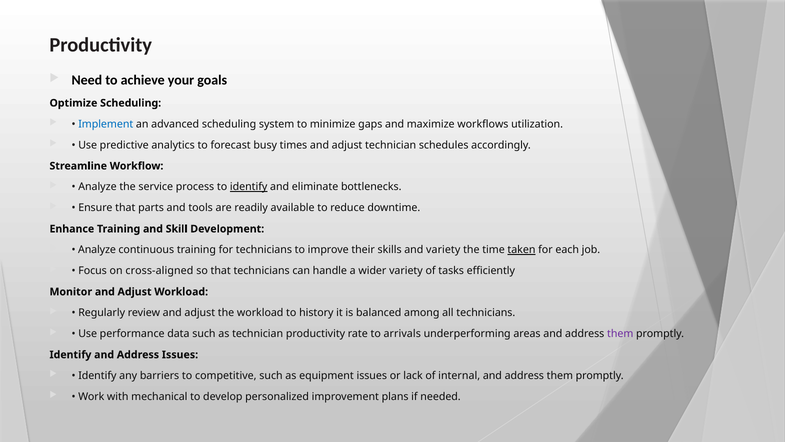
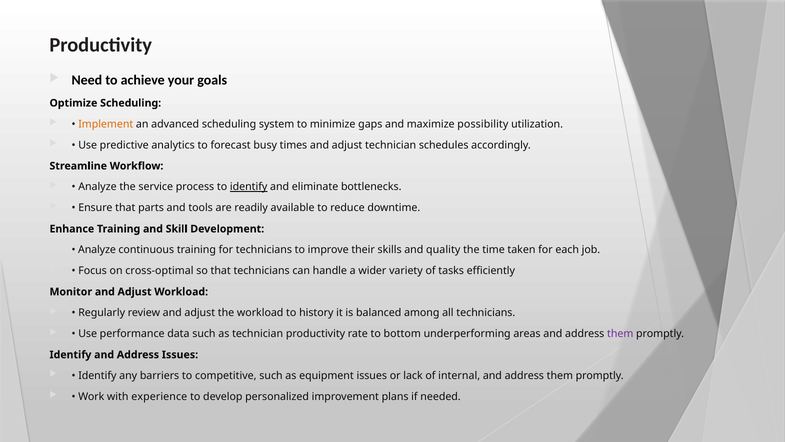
Implement colour: blue -> orange
workflows: workflows -> possibility
and variety: variety -> quality
taken underline: present -> none
cross-aligned: cross-aligned -> cross-optimal
arrivals: arrivals -> bottom
mechanical: mechanical -> experience
